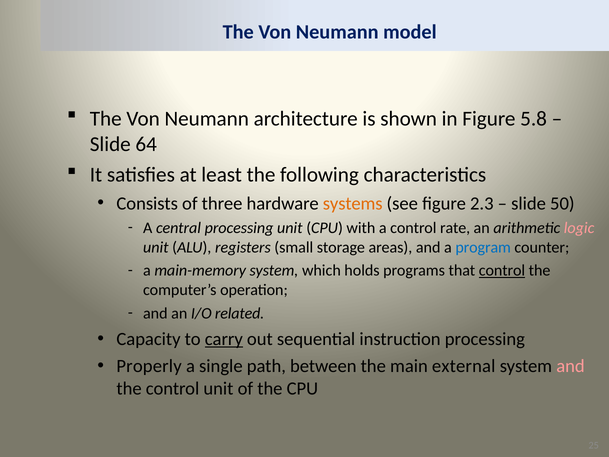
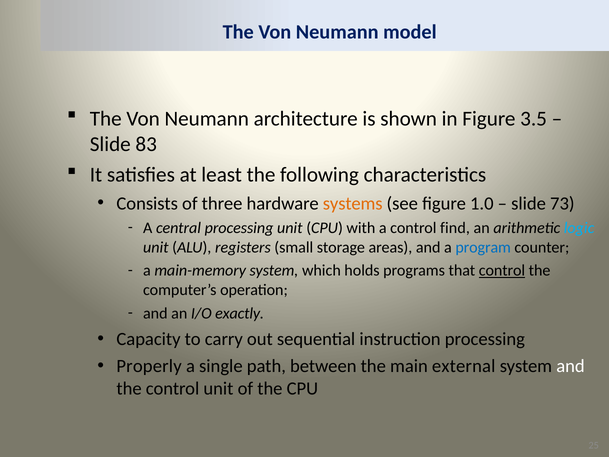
5.8: 5.8 -> 3.5
64: 64 -> 83
2.3: 2.3 -> 1.0
50: 50 -> 73
rate: rate -> find
logic colour: pink -> light blue
related: related -> exactly
carry underline: present -> none
and at (571, 366) colour: pink -> white
